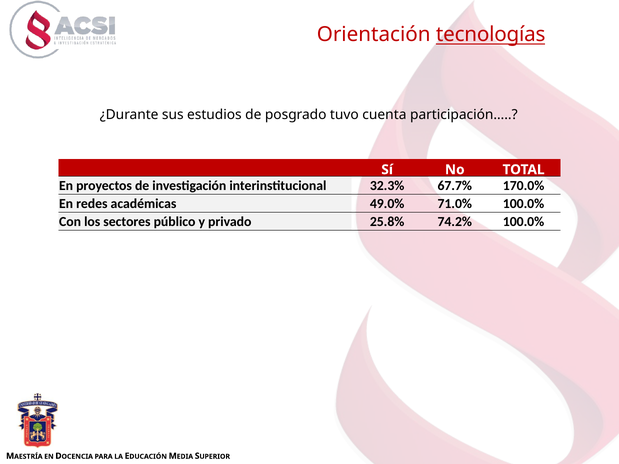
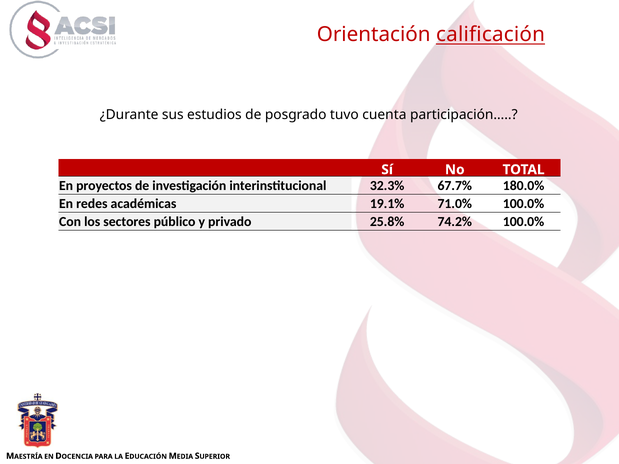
tecnologías: tecnologías -> calificación
170.0%: 170.0% -> 180.0%
49.0%: 49.0% -> 19.1%
